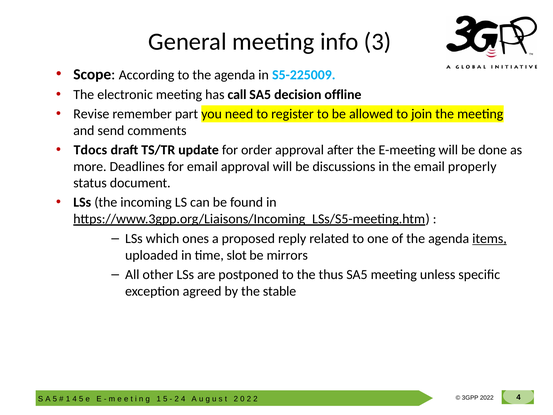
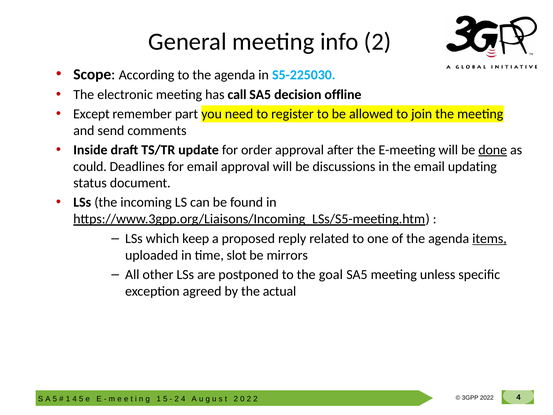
info 3: 3 -> 2
S5-225009: S5-225009 -> S5-225030
Revise: Revise -> Except
Tdocs: Tdocs -> Inside
done underline: none -> present
more: more -> could
properly: properly -> updating
ones: ones -> keep
thus: thus -> goal
stable: stable -> actual
